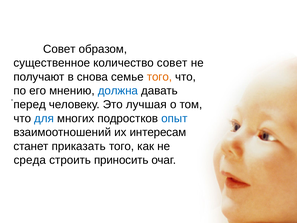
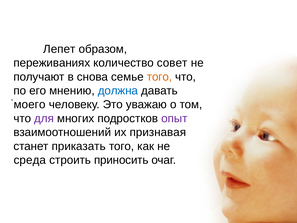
Совет at (59, 49): Совет -> Лепет
существенное: существенное -> переживаниях
перед: перед -> моего
лучшая: лучшая -> уважаю
для colour: blue -> purple
опыт colour: blue -> purple
интересам: интересам -> признавая
